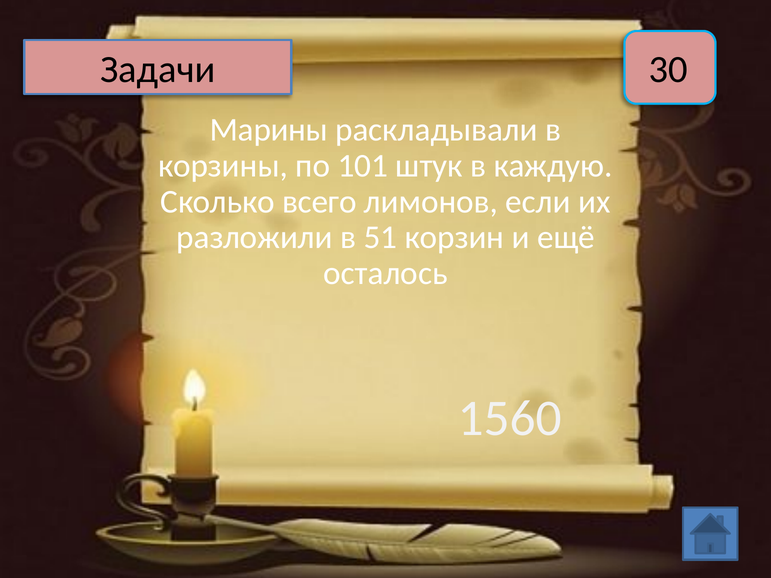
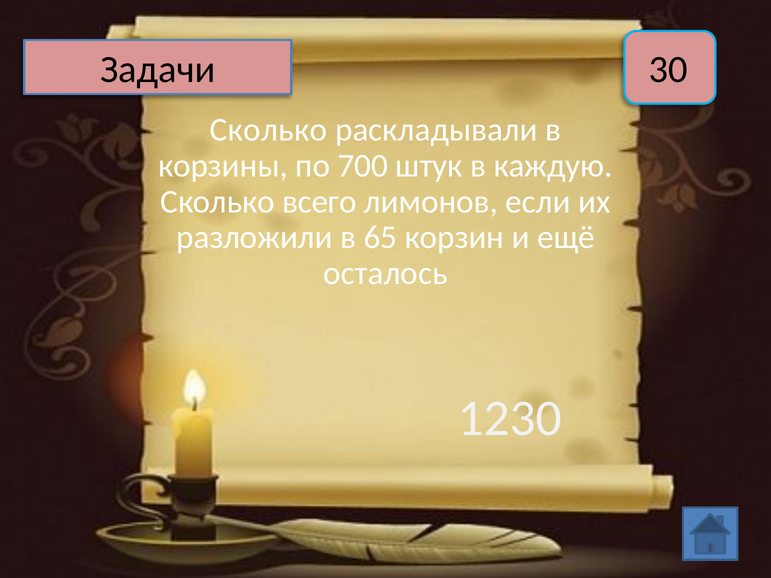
Марины at (269, 130): Марины -> Сколько
101: 101 -> 700
51: 51 -> 65
1560: 1560 -> 1230
